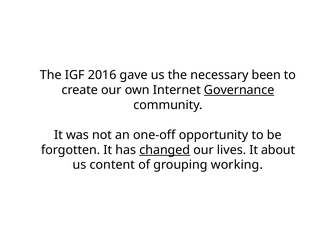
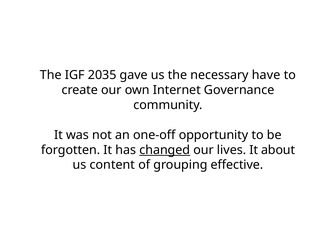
2016: 2016 -> 2035
been: been -> have
Governance underline: present -> none
working: working -> effective
